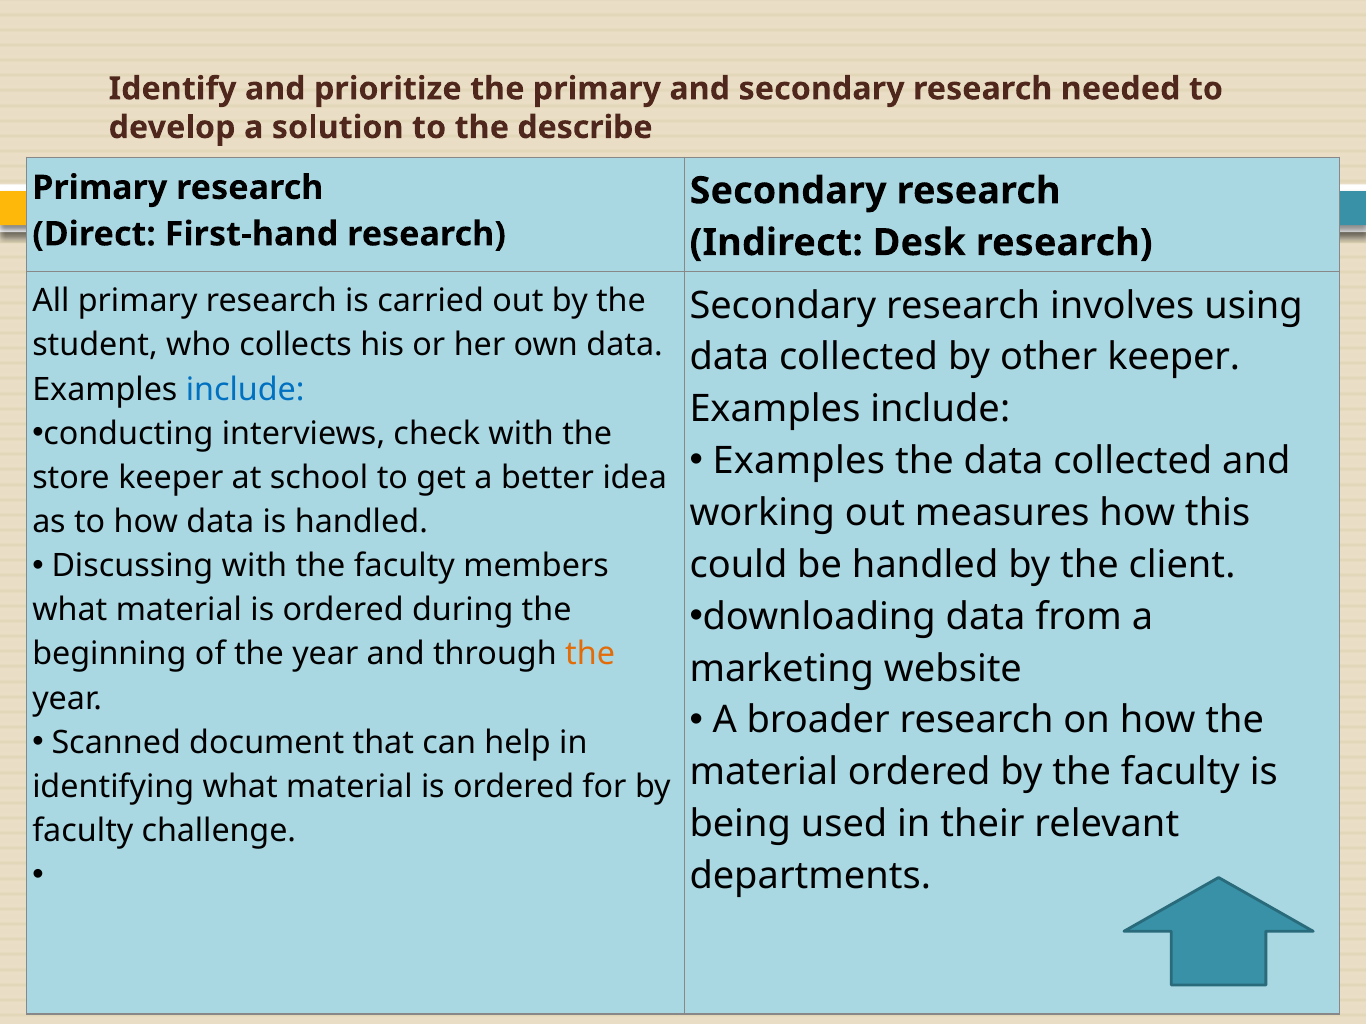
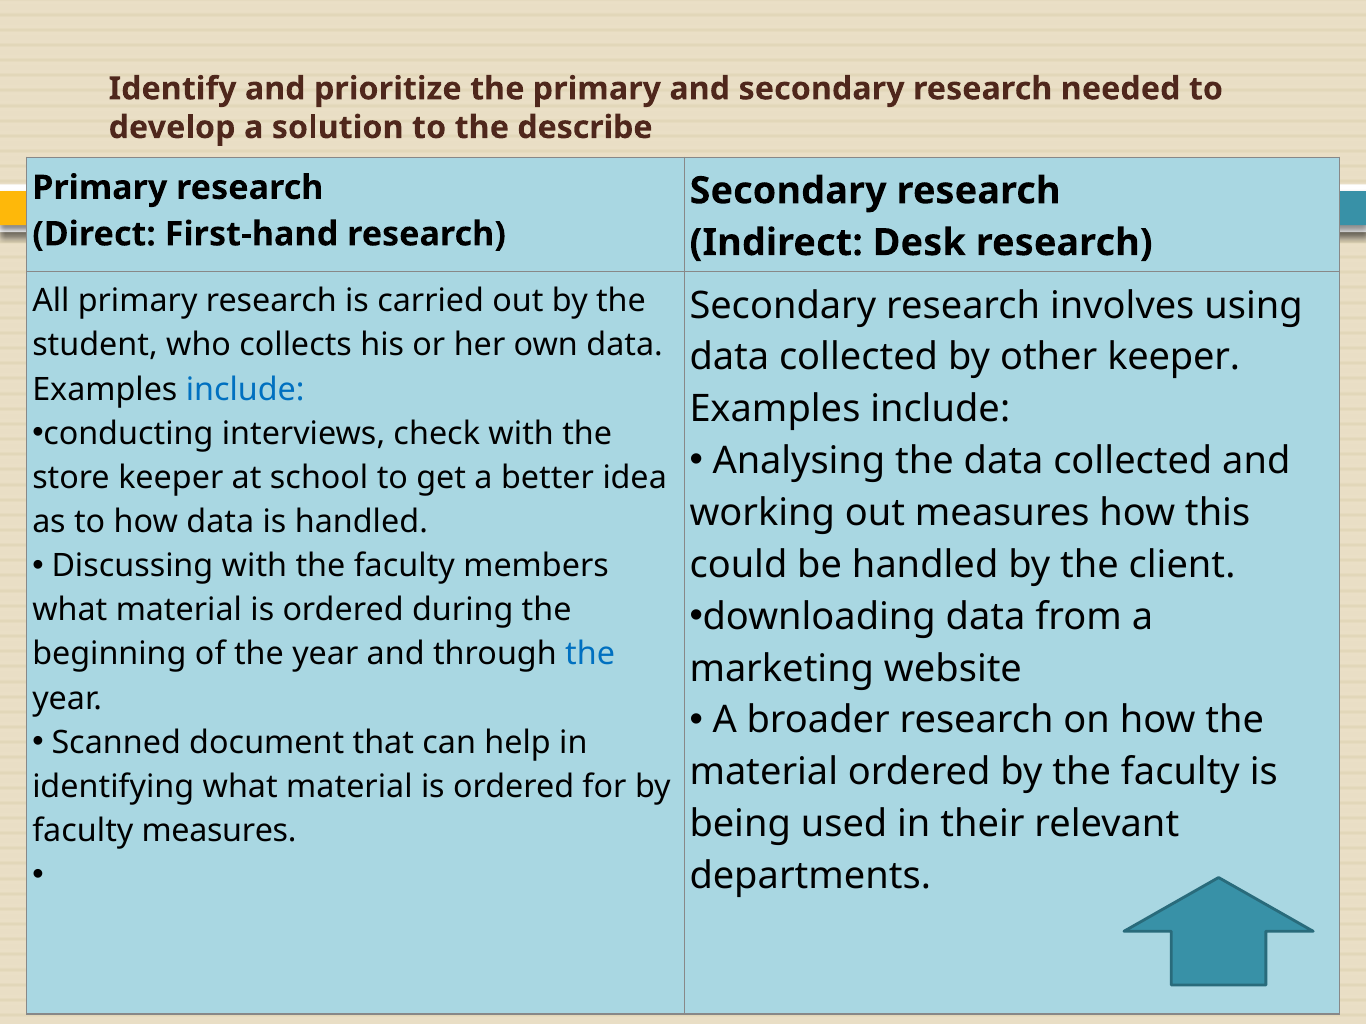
Examples at (799, 461): Examples -> Analysing
the at (590, 655) colour: orange -> blue
faculty challenge: challenge -> measures
